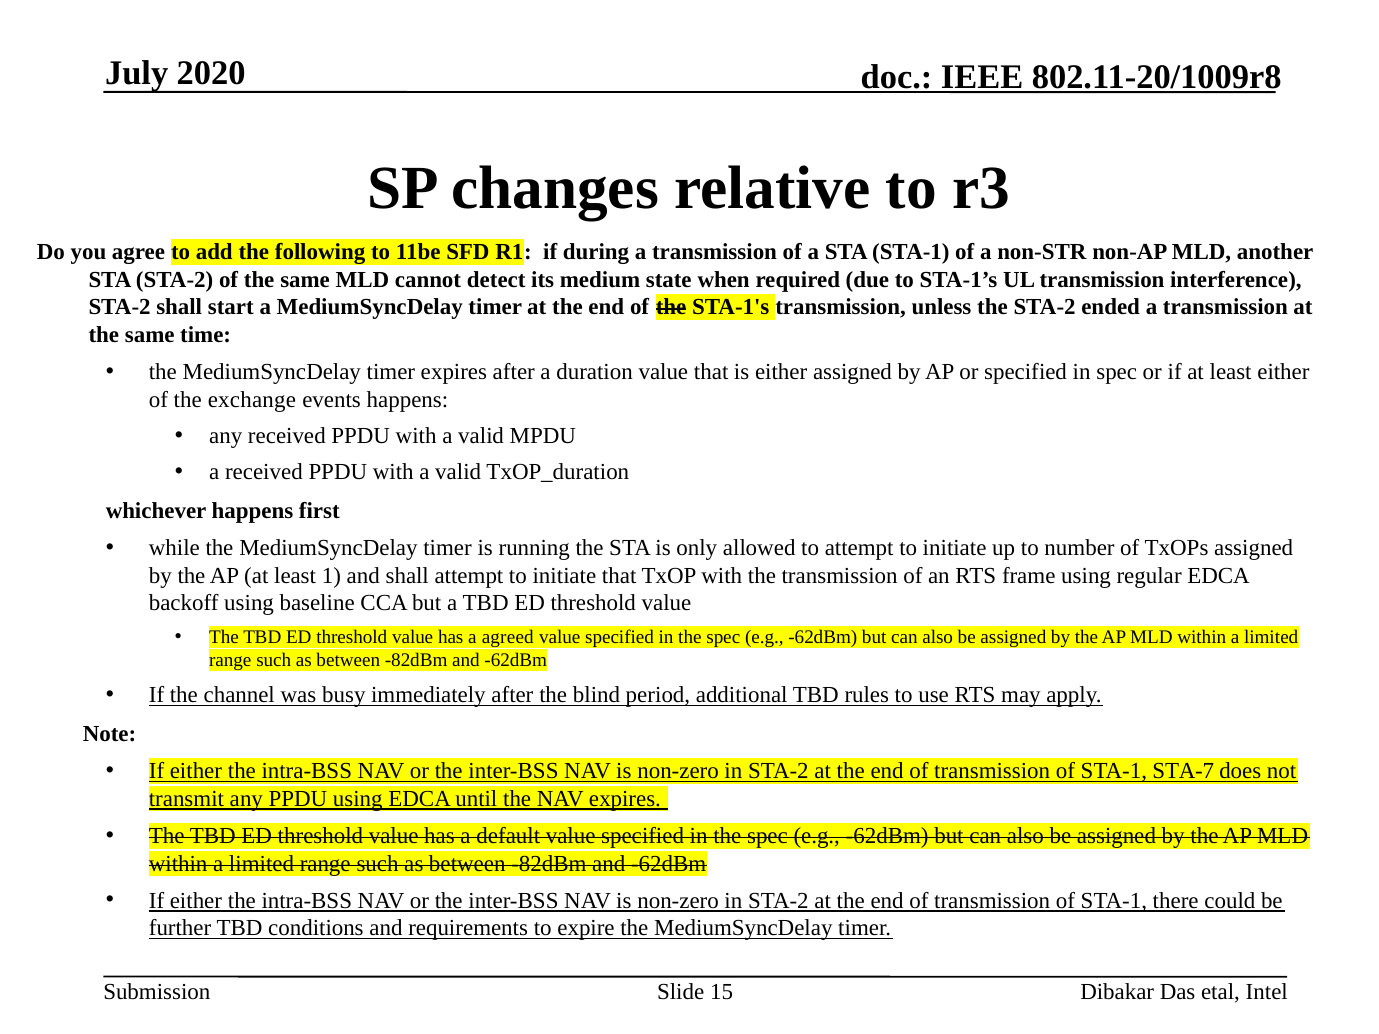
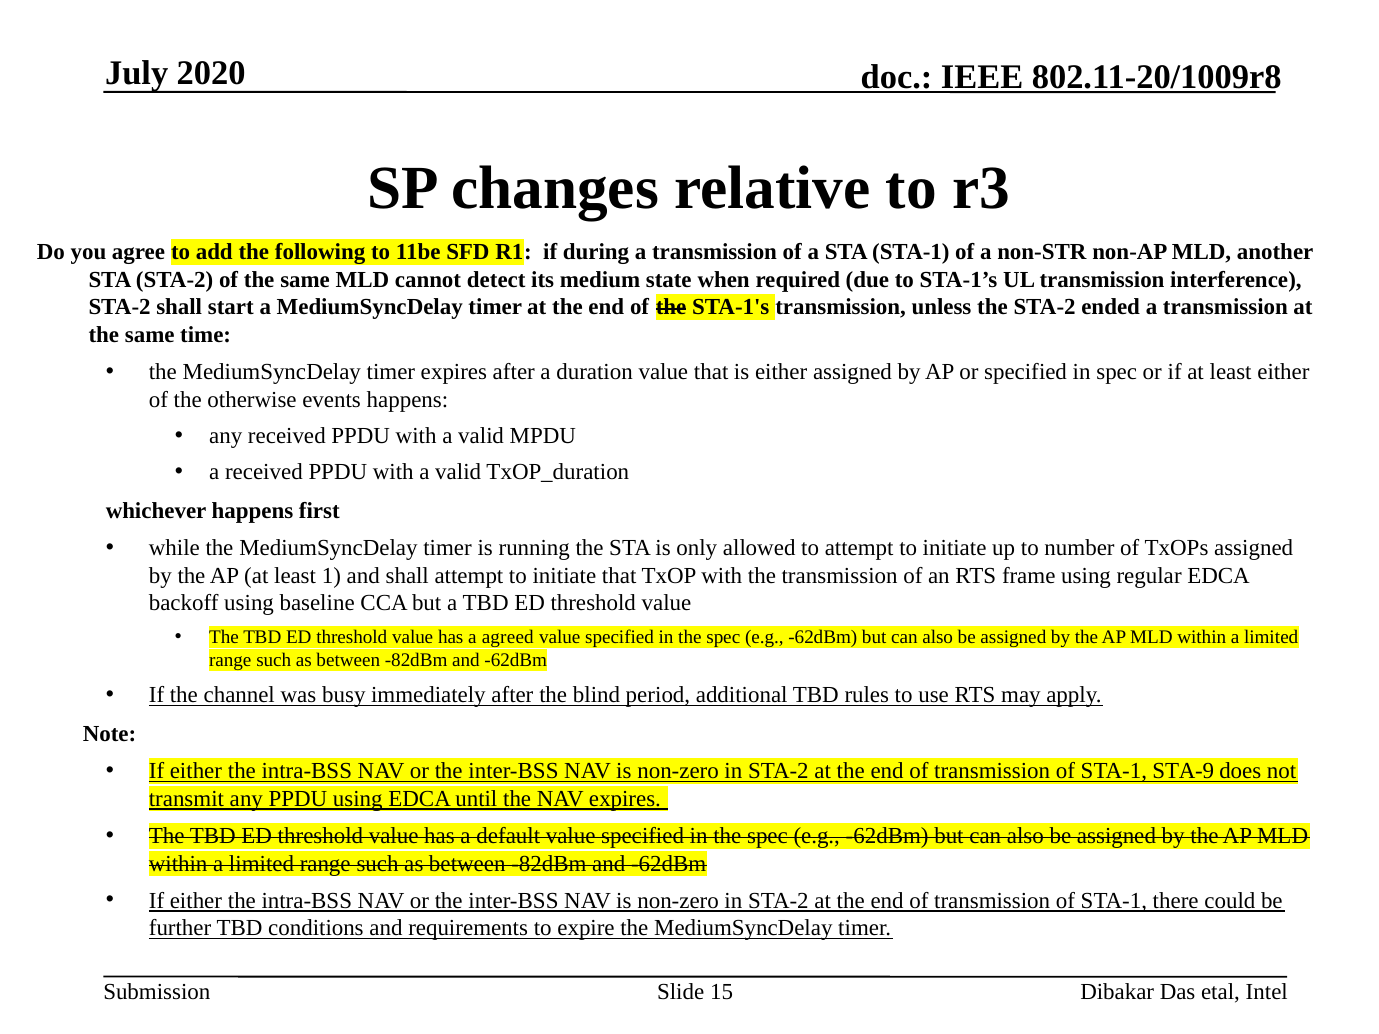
exchange: exchange -> otherwise
STA-7: STA-7 -> STA-9
